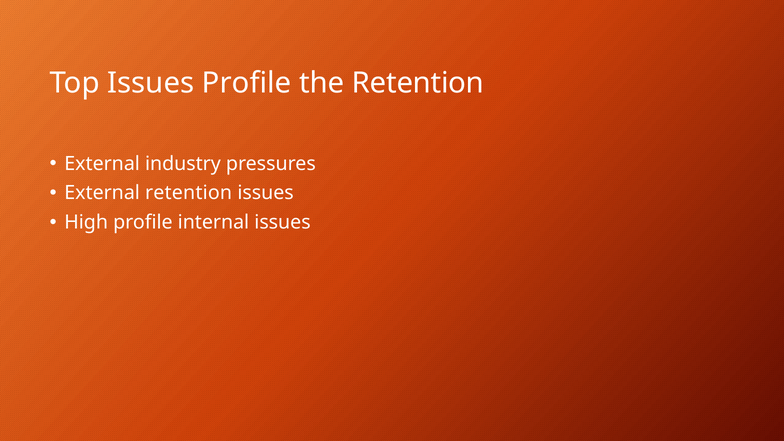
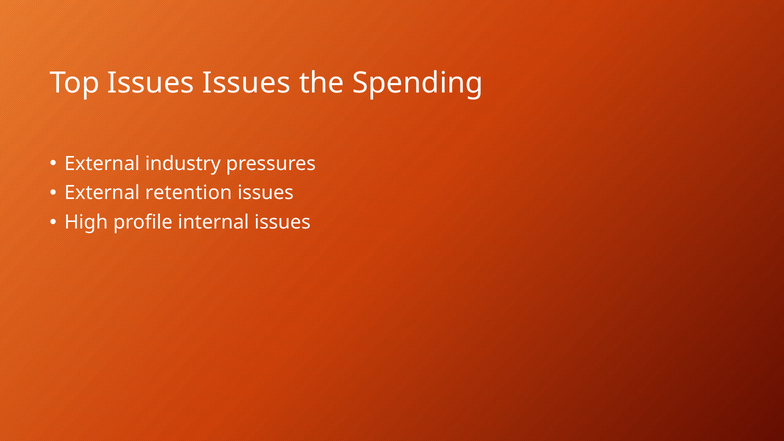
Issues Profile: Profile -> Issues
the Retention: Retention -> Spending
